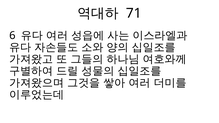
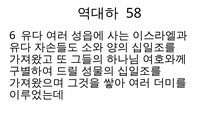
71: 71 -> 58
